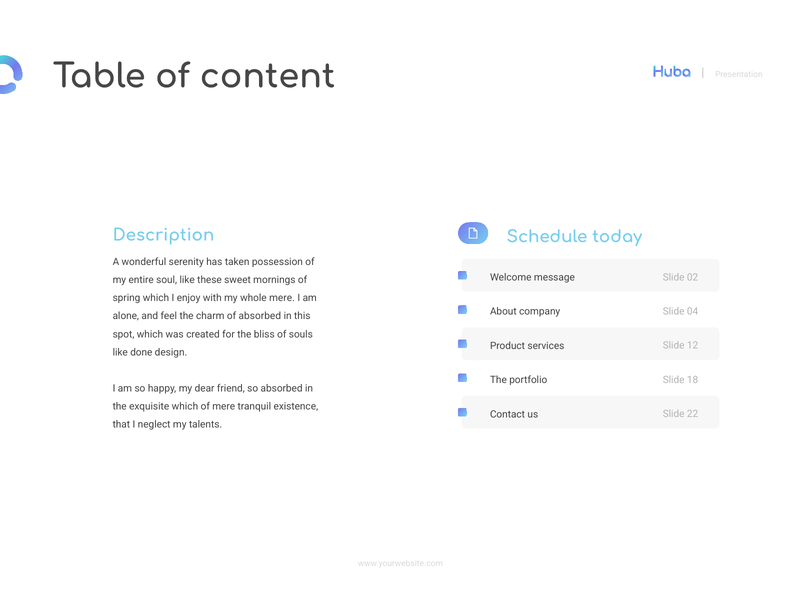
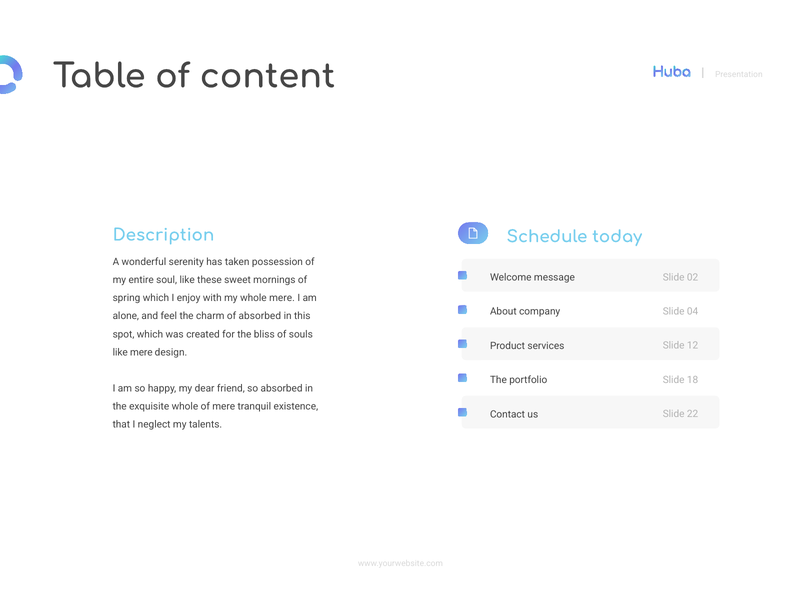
like done: done -> mere
exquisite which: which -> whole
